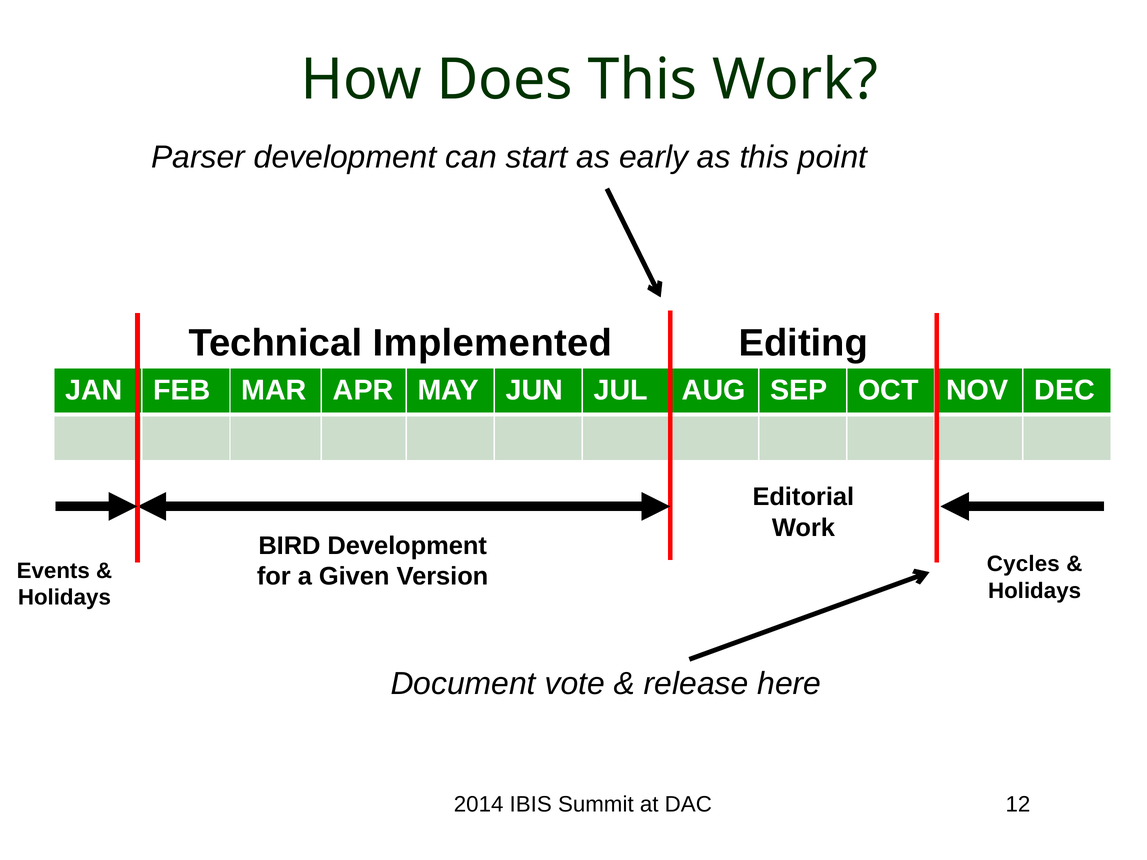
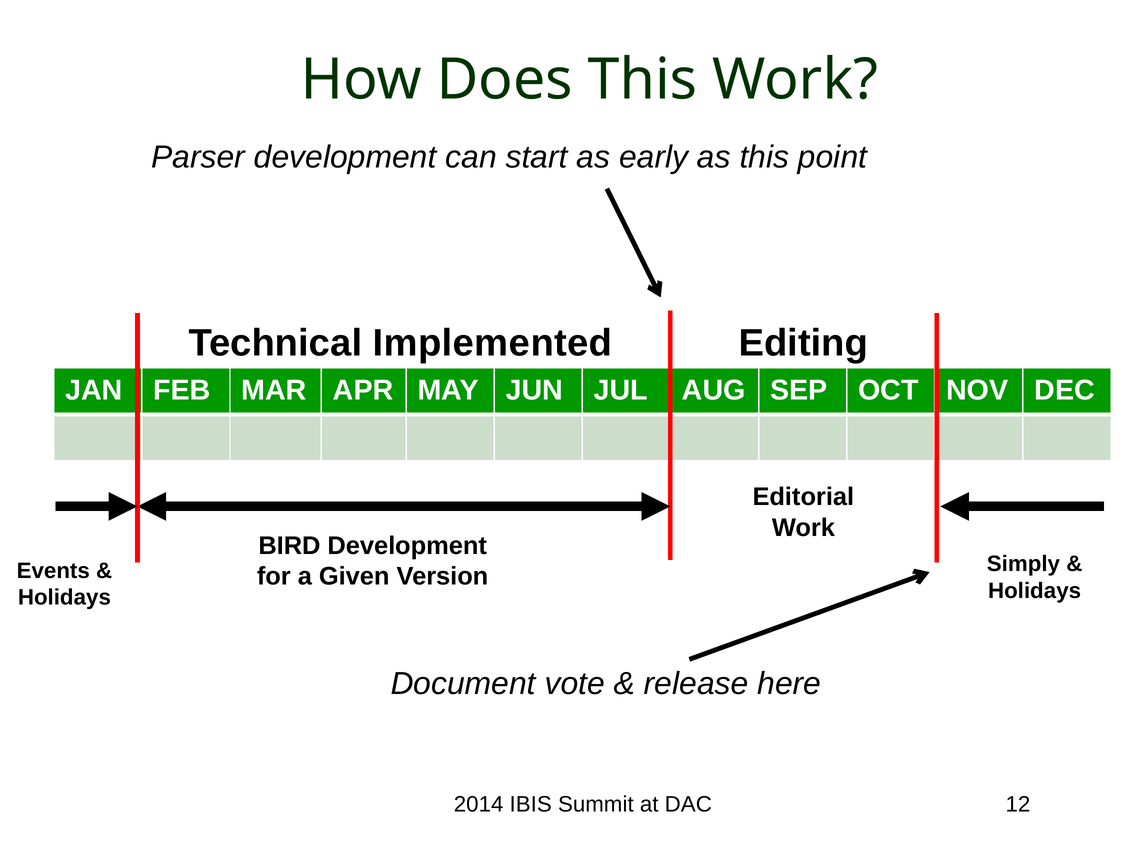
Cycles: Cycles -> Simply
